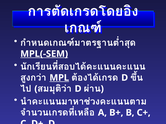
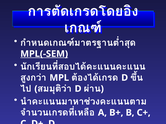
MPL at (59, 78) underline: present -> none
